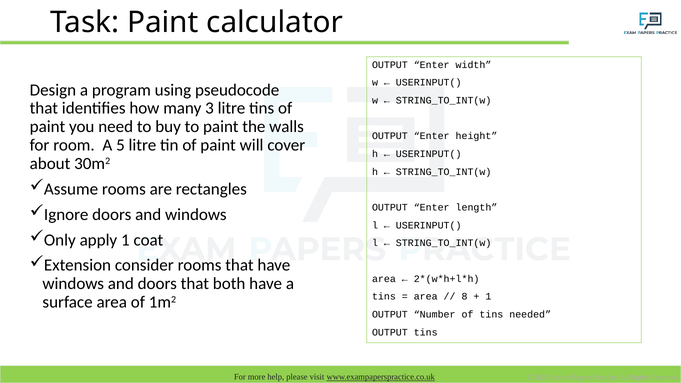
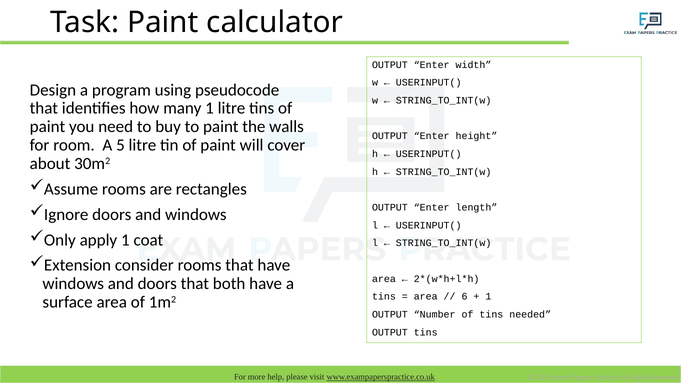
many 3: 3 -> 1
8: 8 -> 6
